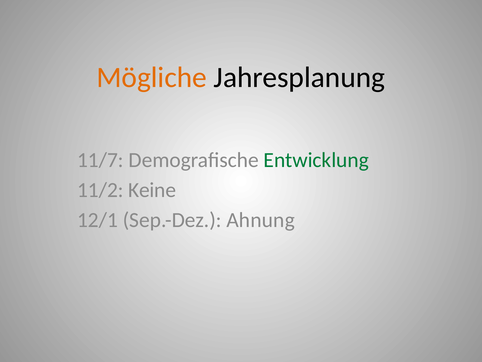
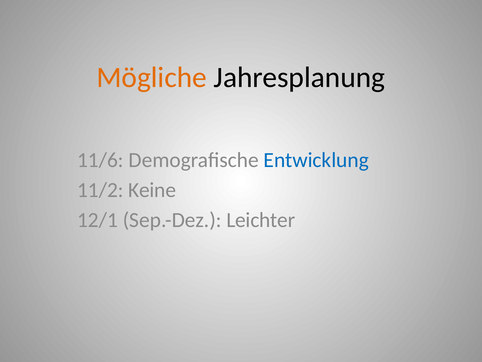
11/7: 11/7 -> 11/6
Entwicklung colour: green -> blue
Ahnung: Ahnung -> Leichter
